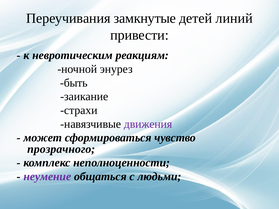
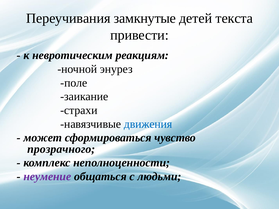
линий: линий -> текста
быть: быть -> поле
движения colour: purple -> blue
